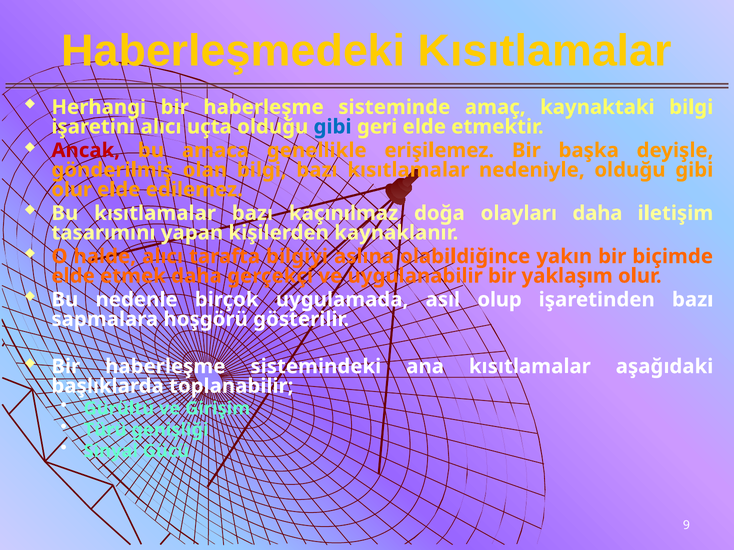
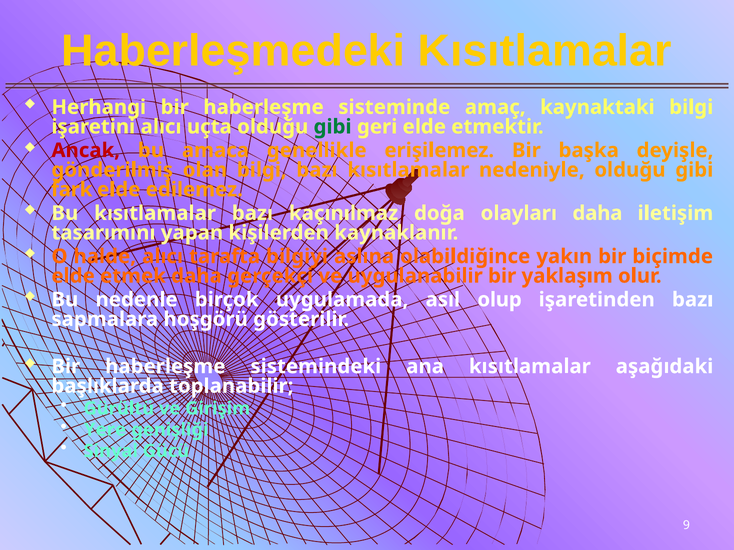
gibi at (333, 127) colour: blue -> green
olur at (72, 190): olur -> fark
Türü: Türü -> Yere
